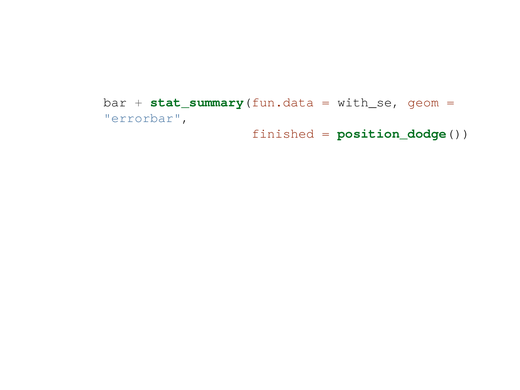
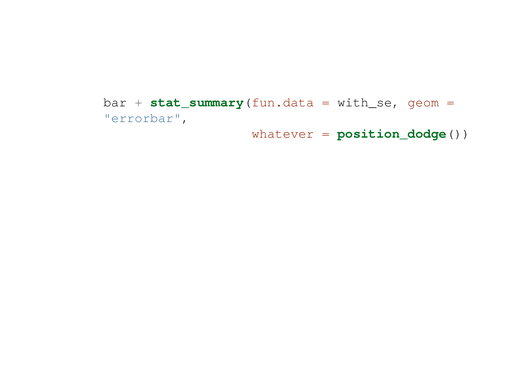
finished: finished -> whatever
